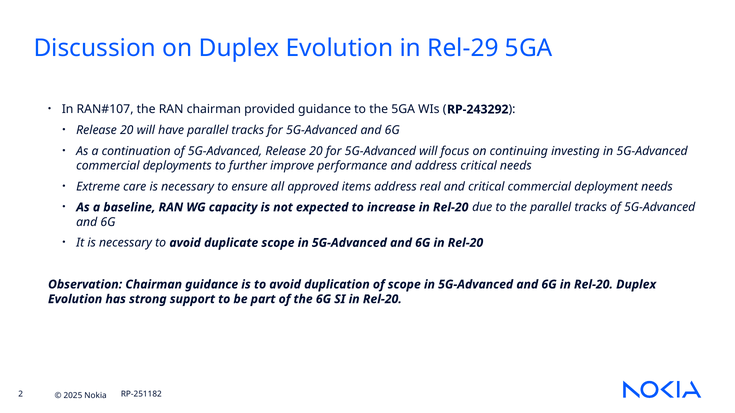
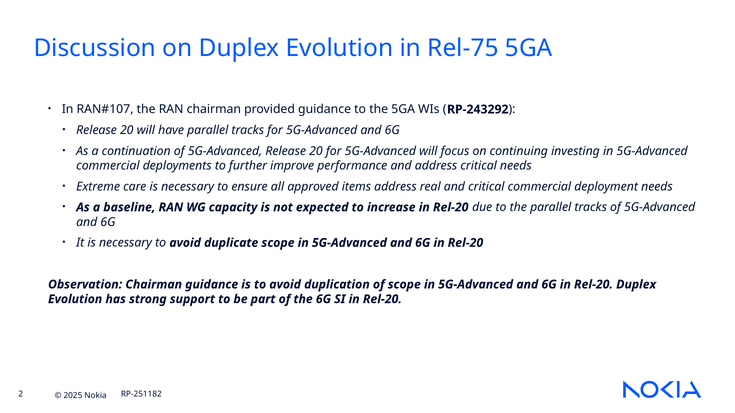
Rel-29: Rel-29 -> Rel-75
